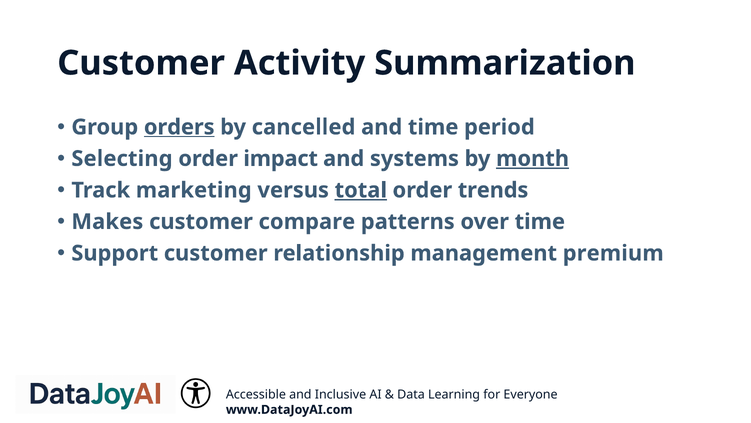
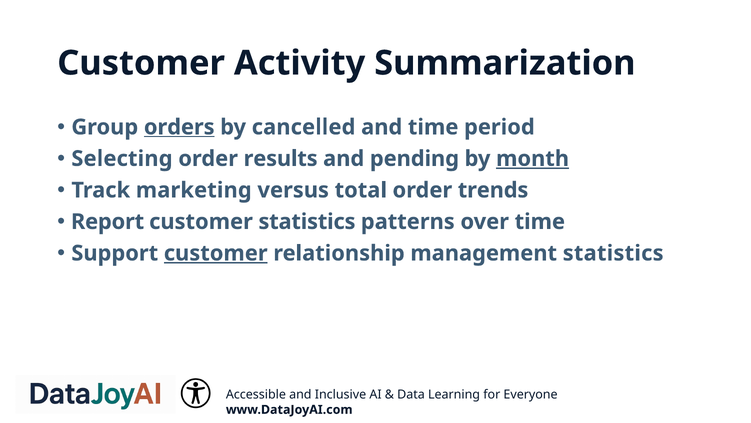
impact: impact -> results
systems: systems -> pending
total underline: present -> none
Makes: Makes -> Report
customer compare: compare -> statistics
customer at (216, 253) underline: none -> present
management premium: premium -> statistics
